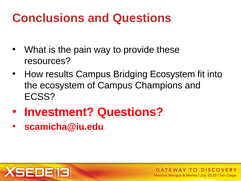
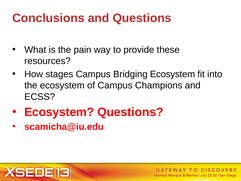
results: results -> stages
Investment at (59, 112): Investment -> Ecosystem
